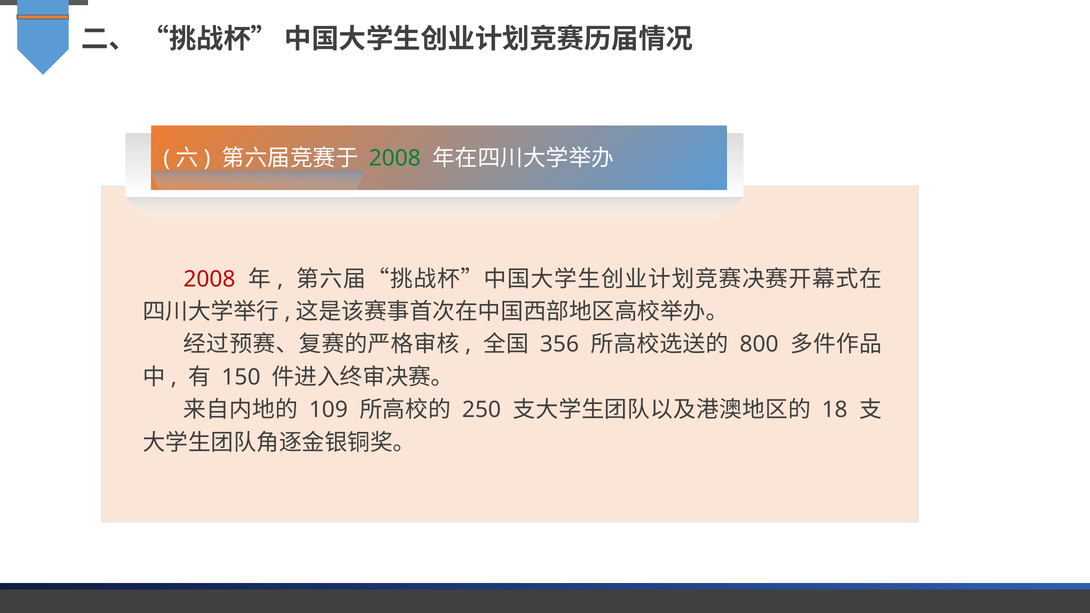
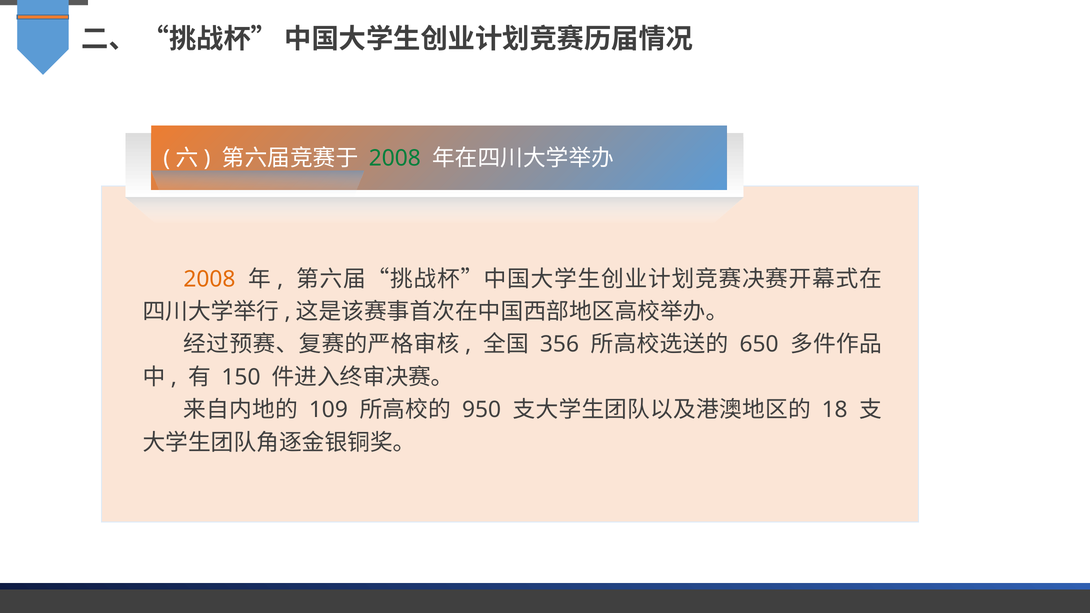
2008 at (209, 279) colour: red -> orange
800: 800 -> 650
250: 250 -> 950
